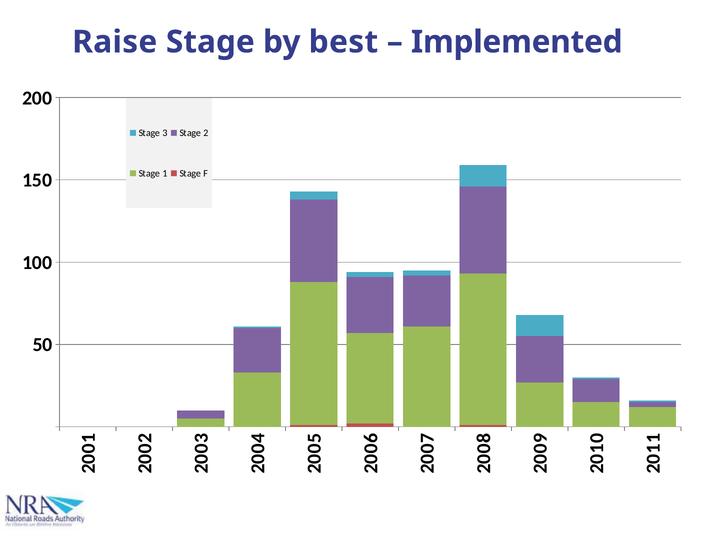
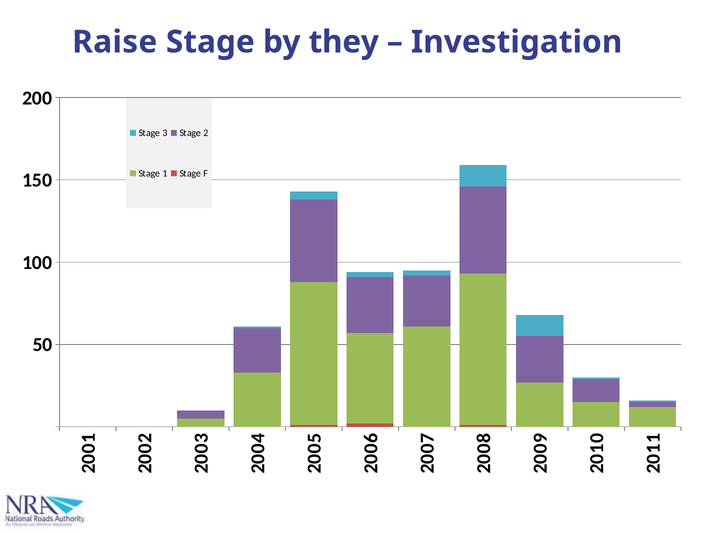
best: best -> they
Implemented: Implemented -> Investigation
